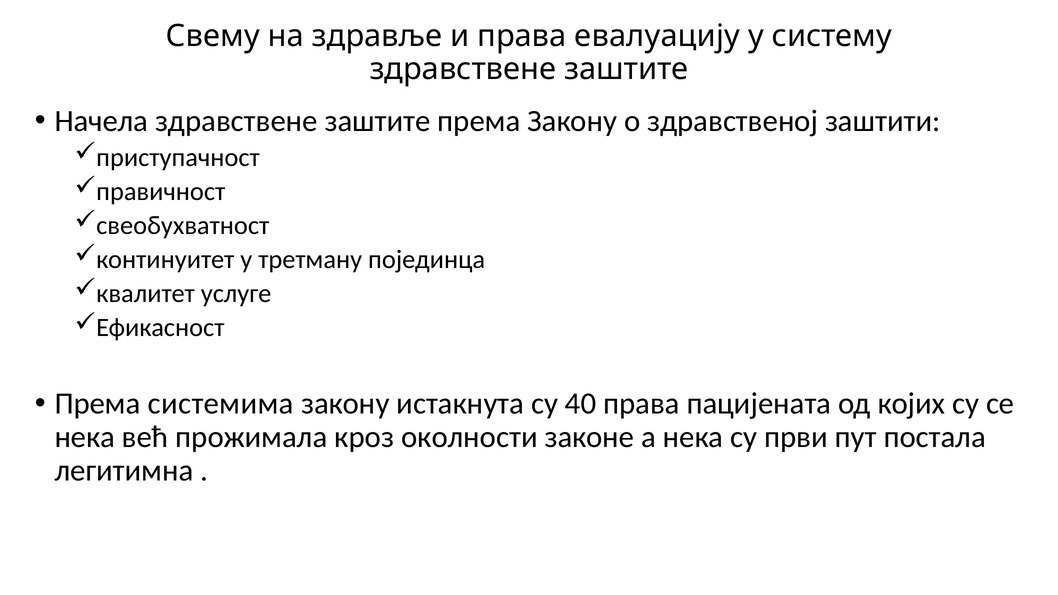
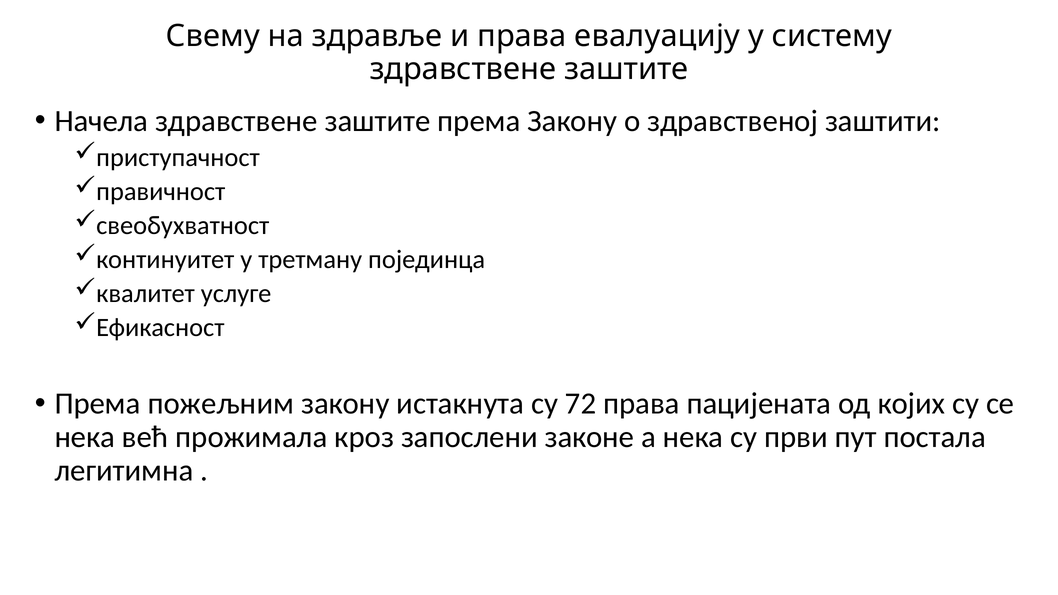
системима: системима -> пожељним
40: 40 -> 72
околности: околности -> запослени
